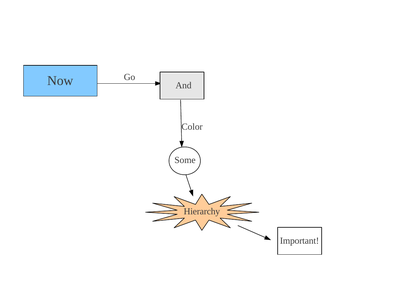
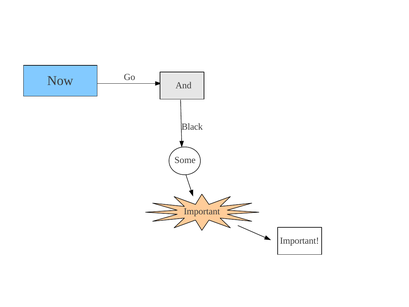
Color: Color -> Black
Hierarchy at (202, 211): Hierarchy -> Important
